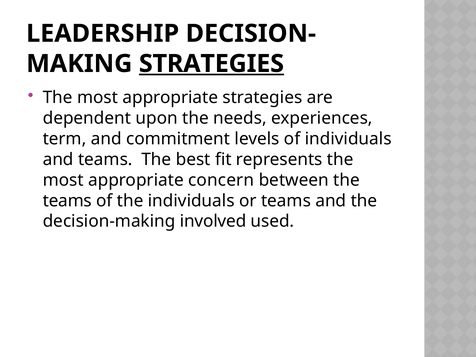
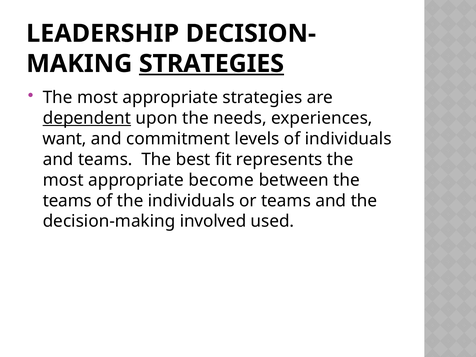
dependent underline: none -> present
term: term -> want
concern: concern -> become
